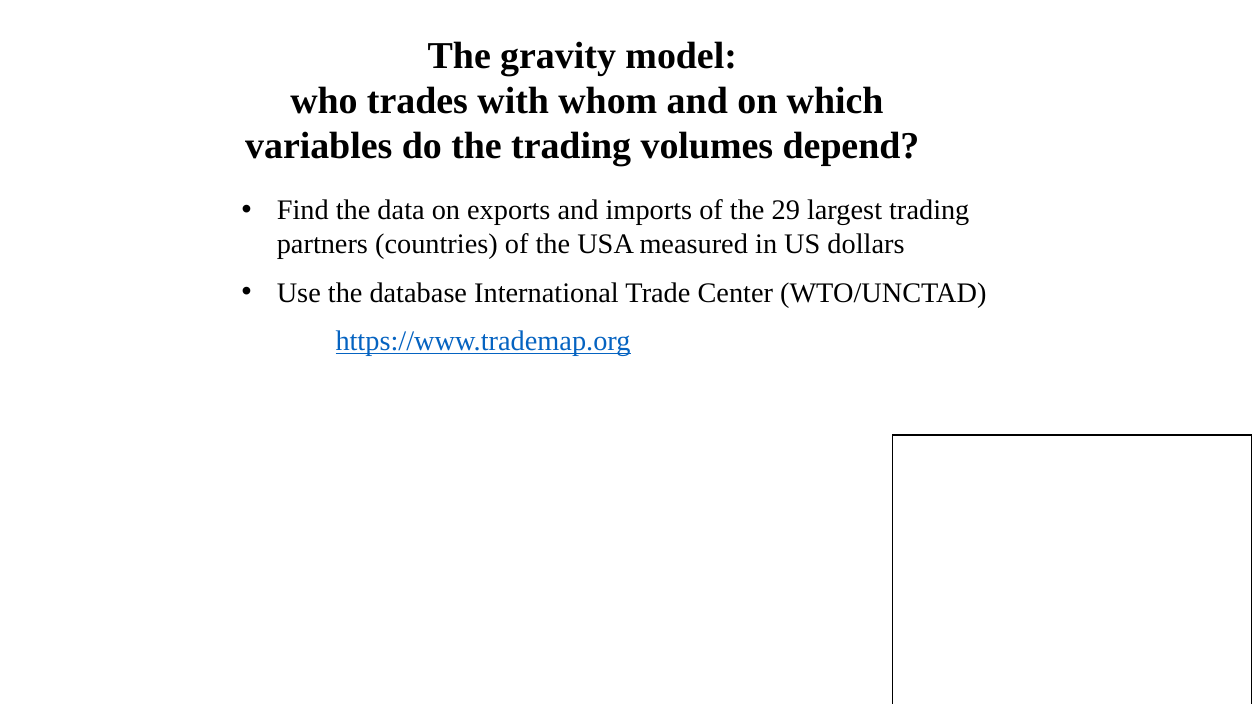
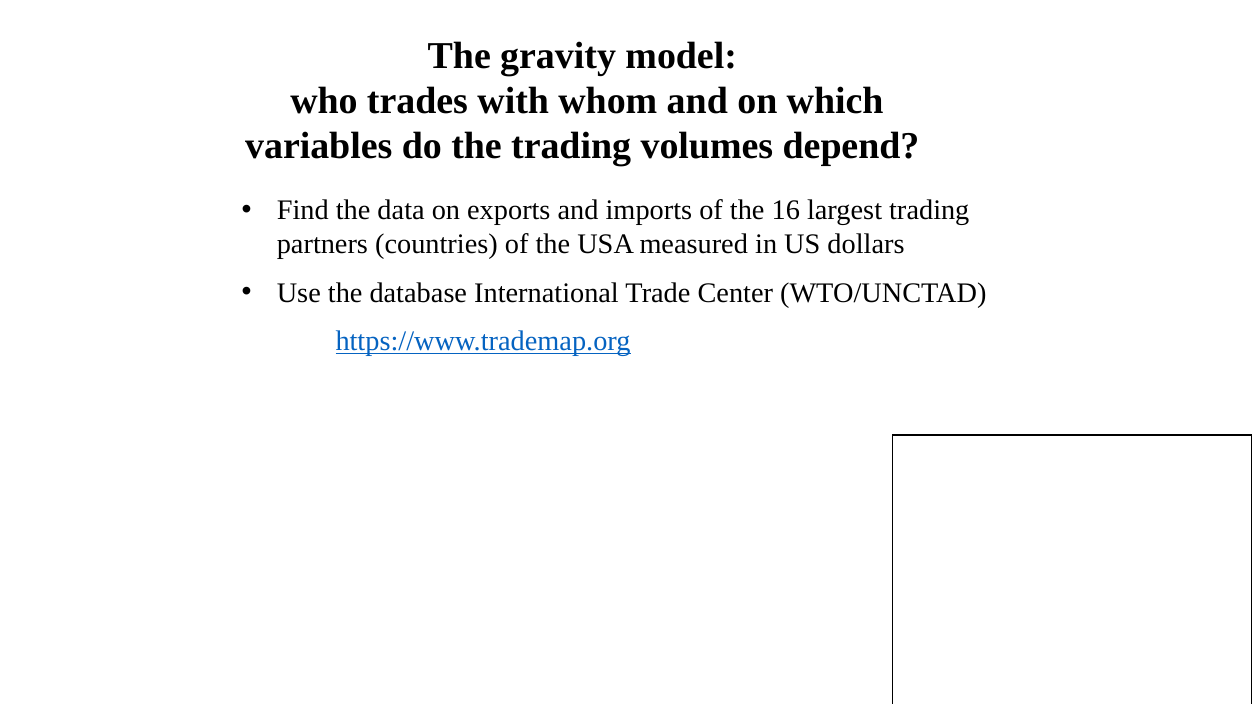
29: 29 -> 16
